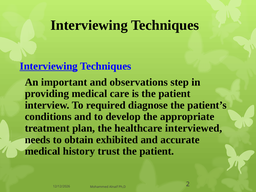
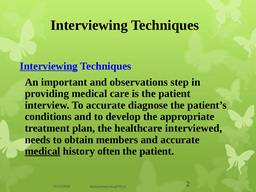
To required: required -> accurate
exhibited: exhibited -> members
medical at (43, 151) underline: none -> present
trust: trust -> often
